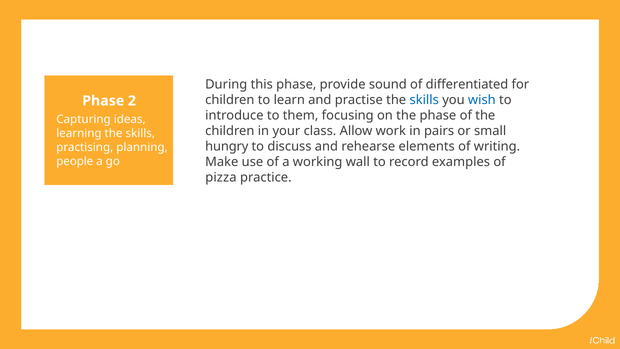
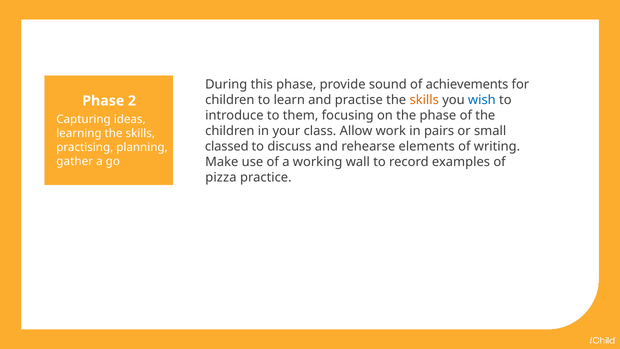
differentiated: differentiated -> achievements
skills at (424, 100) colour: blue -> orange
hungry: hungry -> classed
people: people -> gather
